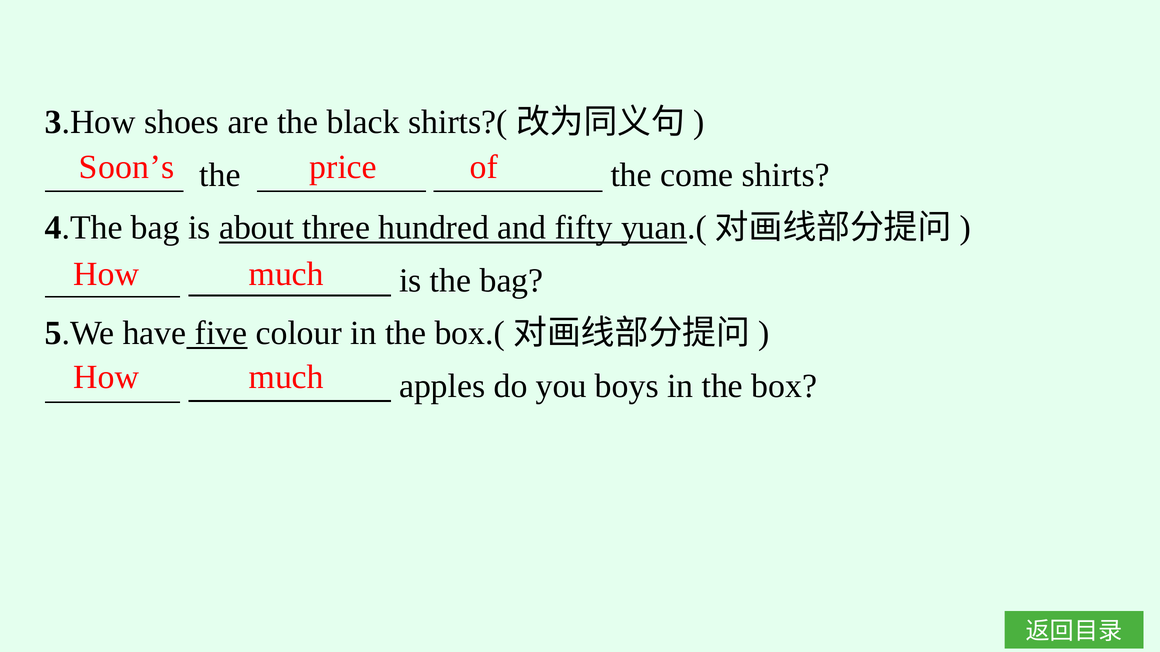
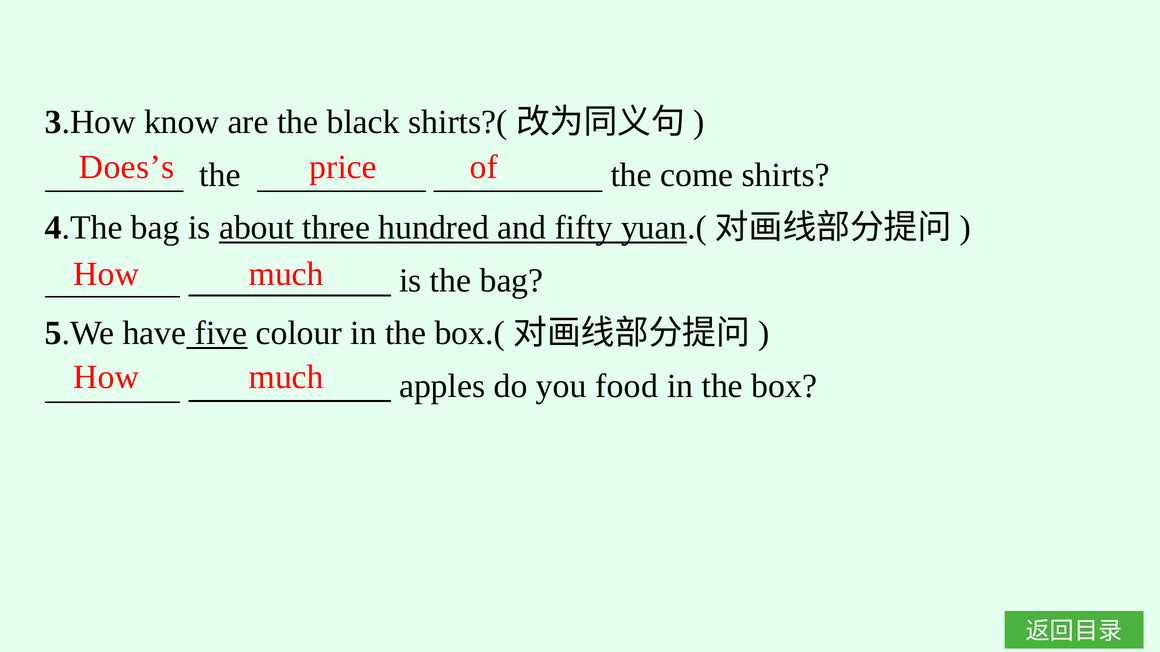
shoes: shoes -> know
Soon’s: Soon’s -> Does’s
boys: boys -> food
